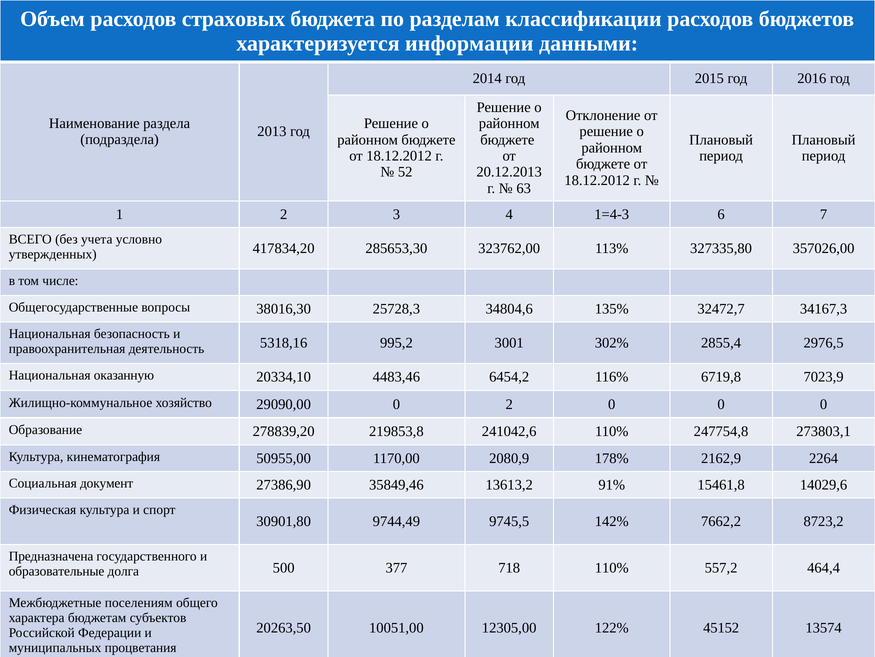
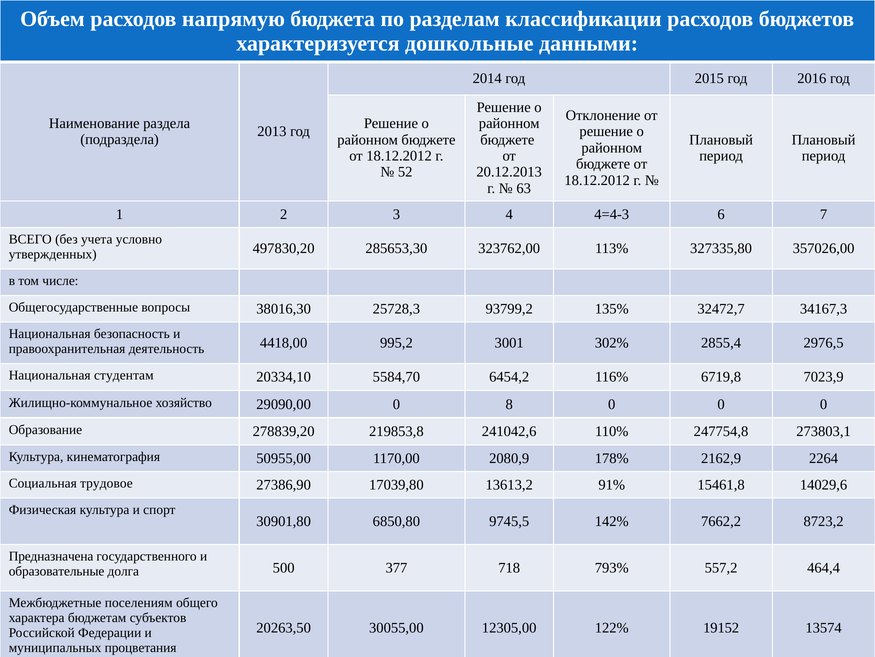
страховых: страховых -> напрямую
информации: информации -> дошкольные
1=4-3: 1=4-3 -> 4=4-3
417834,20: 417834,20 -> 497830,20
34804,6: 34804,6 -> 93799,2
5318,16: 5318,16 -> 4418,00
оказанную: оказанную -> студентам
4483,46: 4483,46 -> 5584,70
0 2: 2 -> 8
документ: документ -> трудовое
35849,46: 35849,46 -> 17039,80
9744,49: 9744,49 -> 6850,80
718 110%: 110% -> 793%
10051,00: 10051,00 -> 30055,00
45152: 45152 -> 19152
